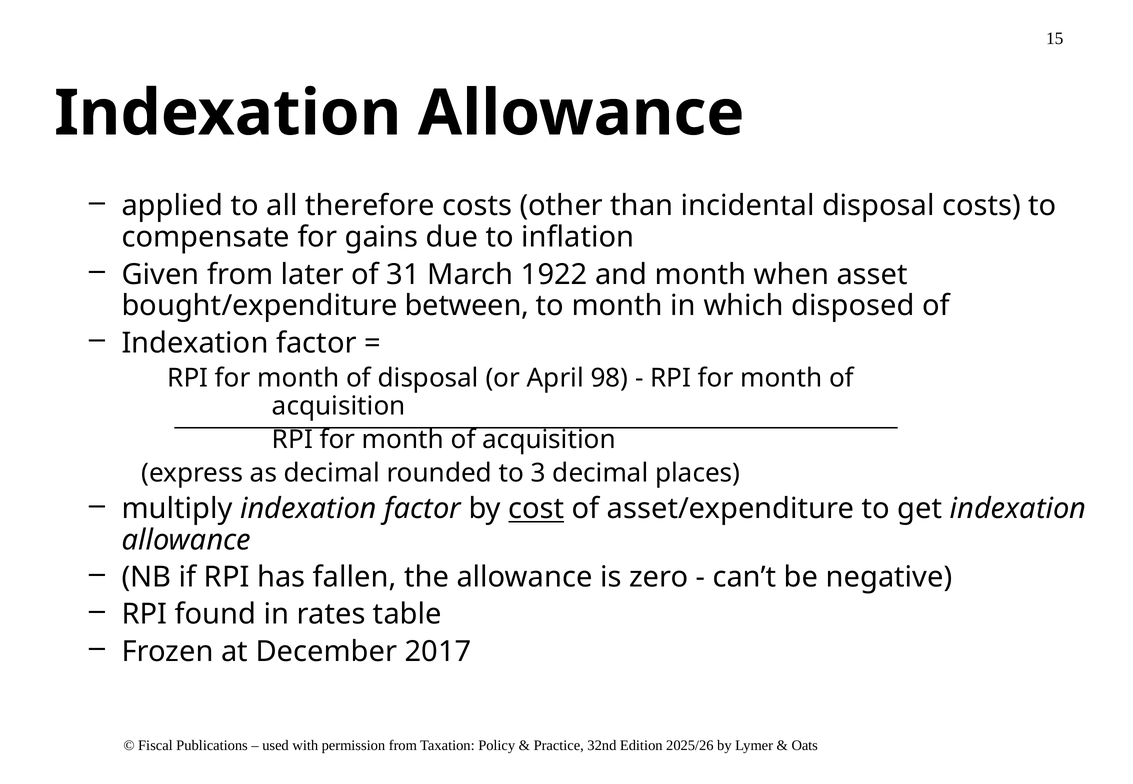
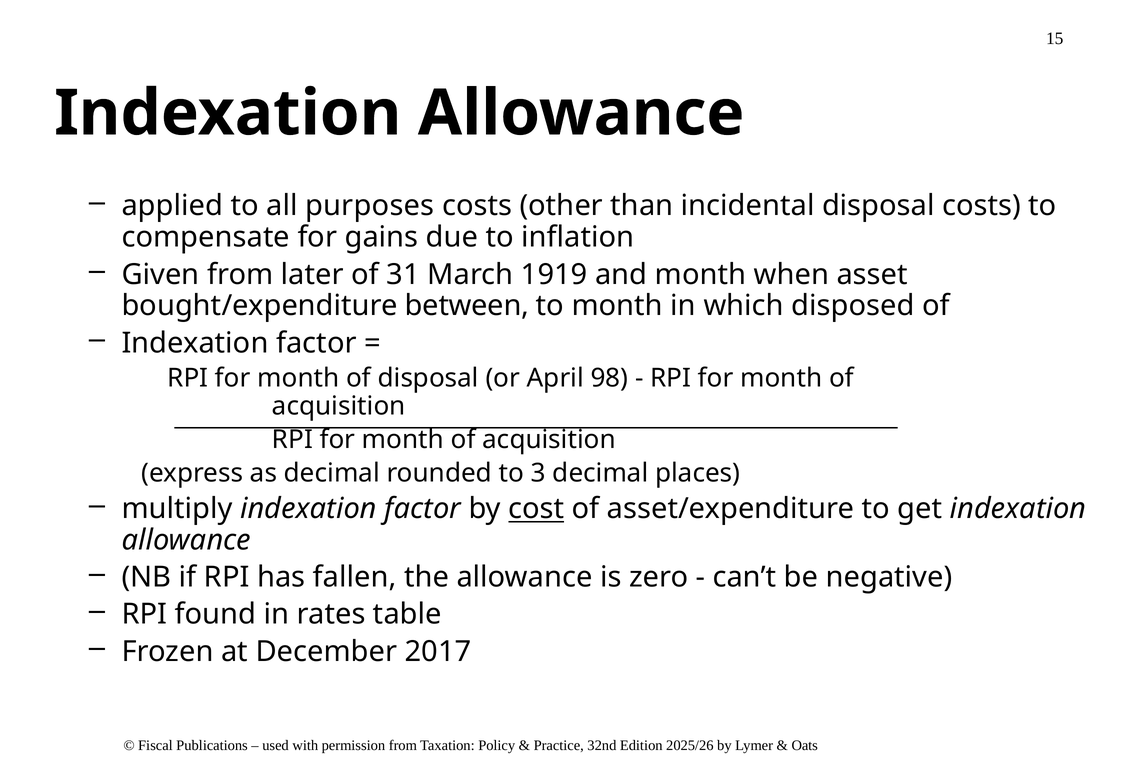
therefore: therefore -> purposes
1922: 1922 -> 1919
